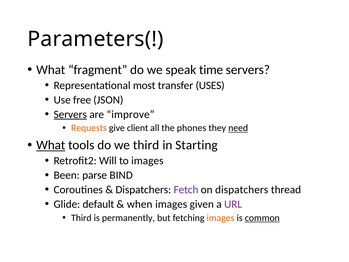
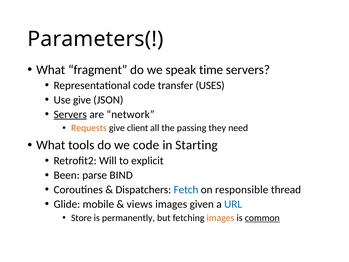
Representational most: most -> code
Use free: free -> give
improve: improve -> network
phones: phones -> passing
need underline: present -> none
What at (51, 145) underline: present -> none
we third: third -> code
to images: images -> explicit
Fetch colour: purple -> blue
on dispatchers: dispatchers -> responsible
default: default -> mobile
when: when -> views
URL colour: purple -> blue
Third at (81, 218): Third -> Store
